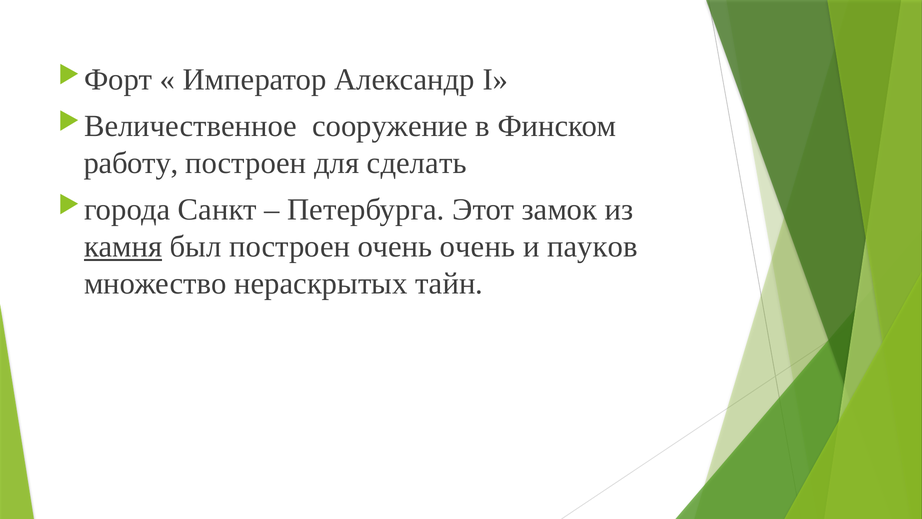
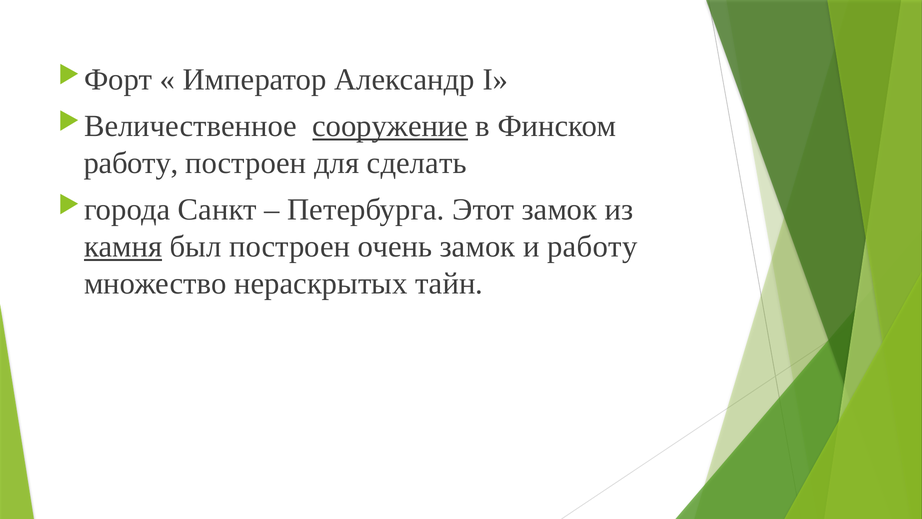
сооружение underline: none -> present
очень очень: очень -> замок
и пауков: пауков -> работу
